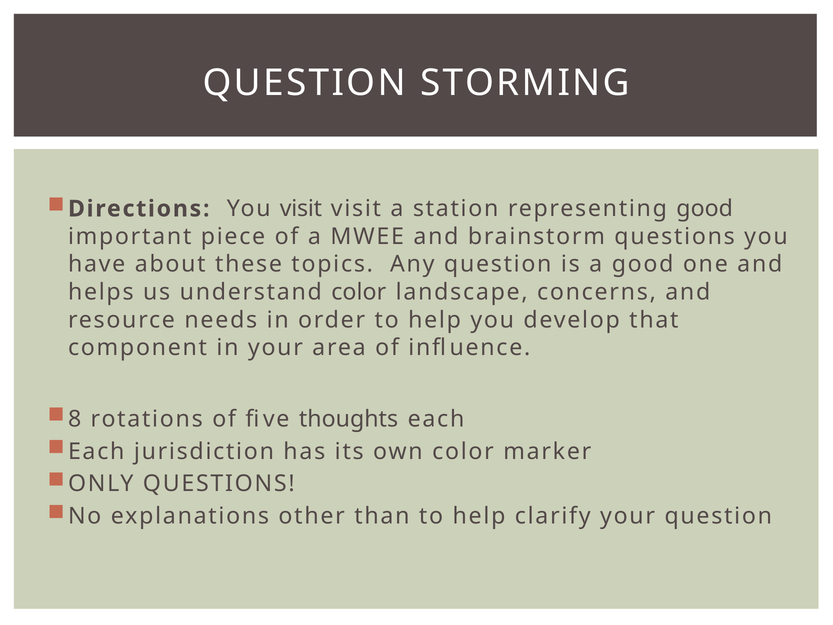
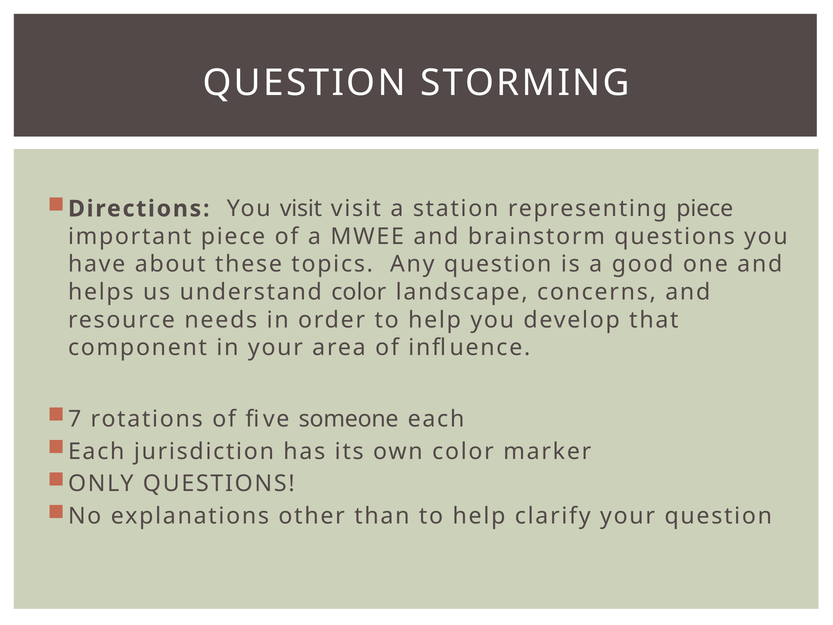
representing good: good -> piece
8: 8 -> 7
thoughts: thoughts -> someone
